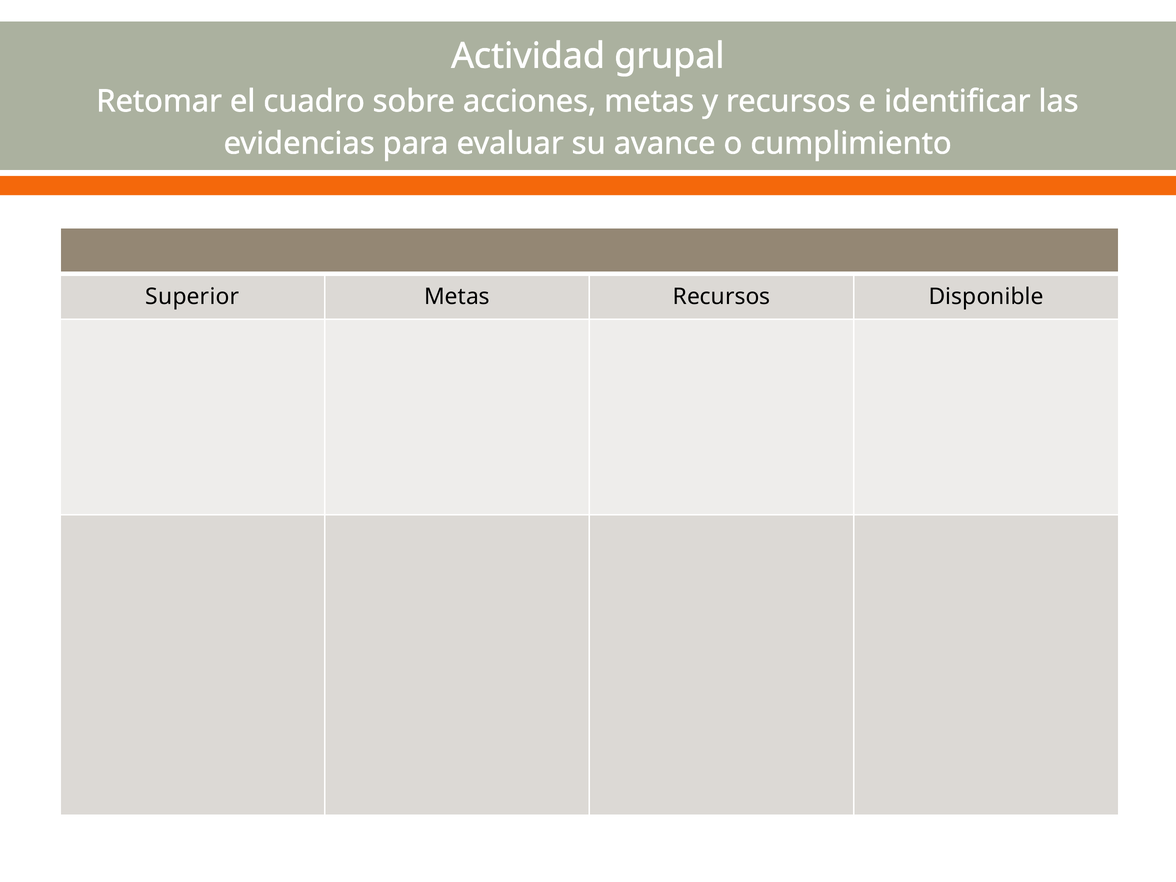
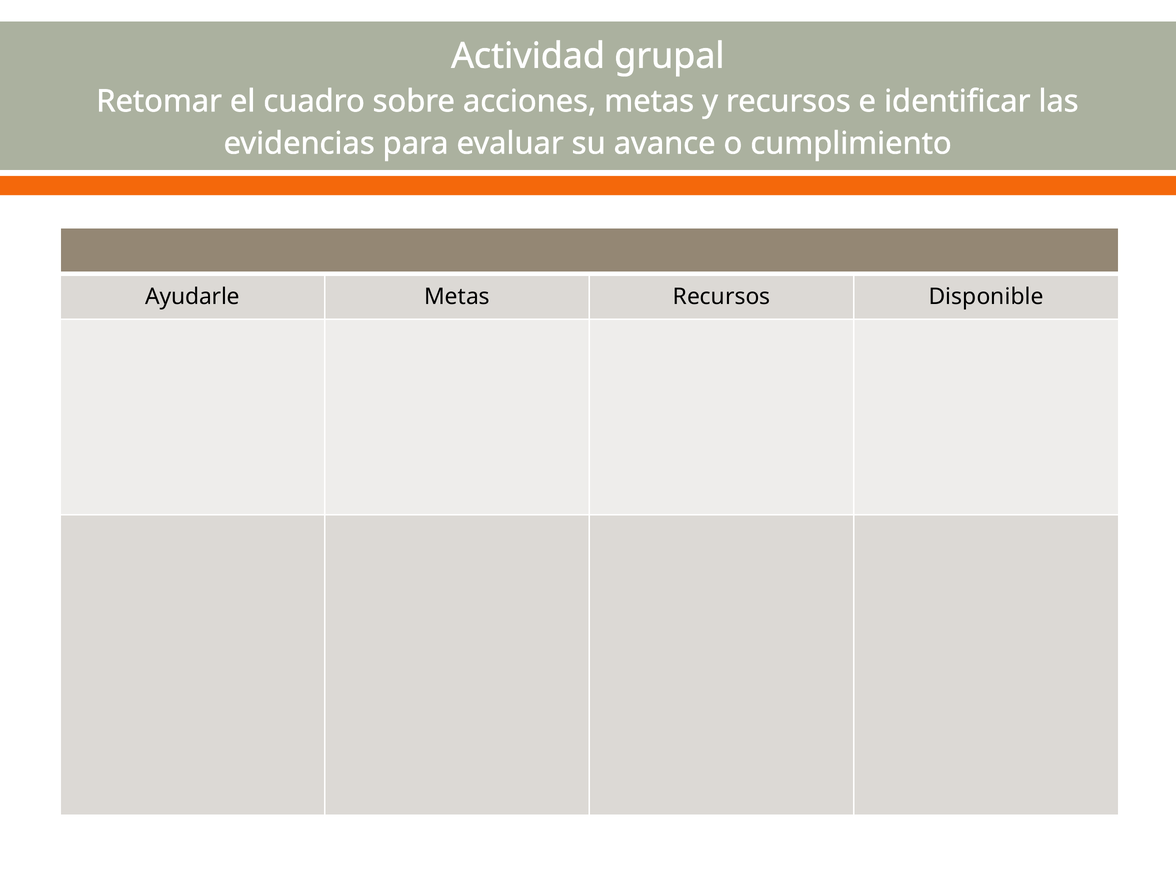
Superior: Superior -> Ayudarle
